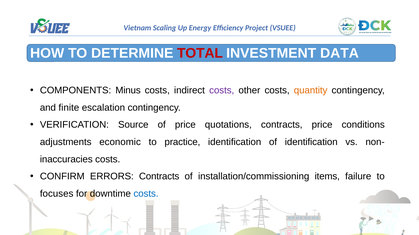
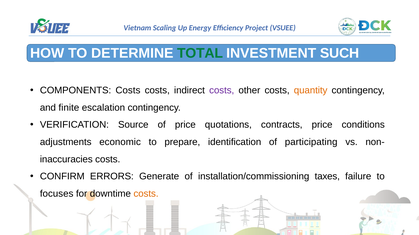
TOTAL colour: red -> green
DATA: DATA -> SUCH
COMPONENTS Minus: Minus -> Costs
practice: practice -> prepare
of identification: identification -> participating
ERRORS Contracts: Contracts -> Generate
items: items -> taxes
costs at (146, 194) colour: blue -> orange
